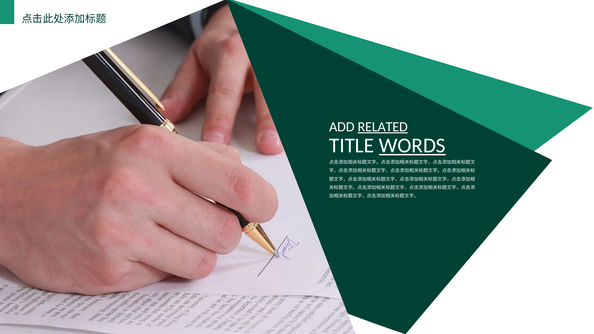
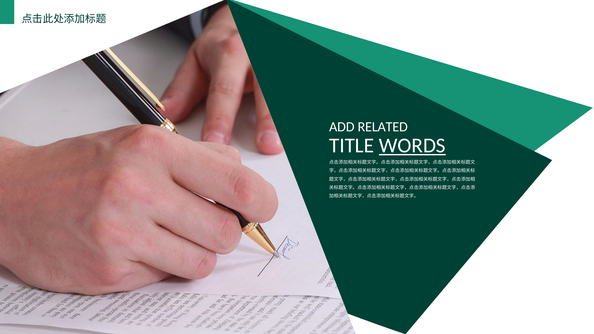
RELATED underline: present -> none
